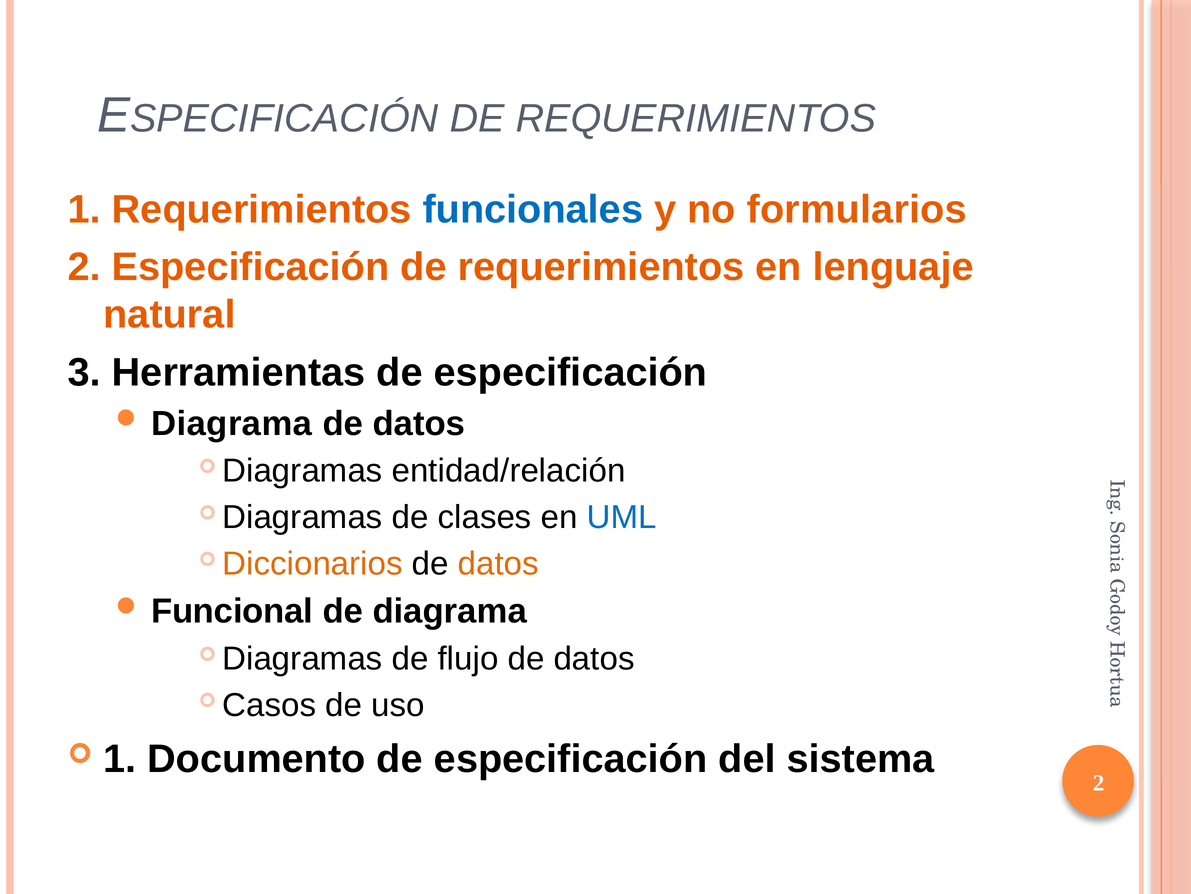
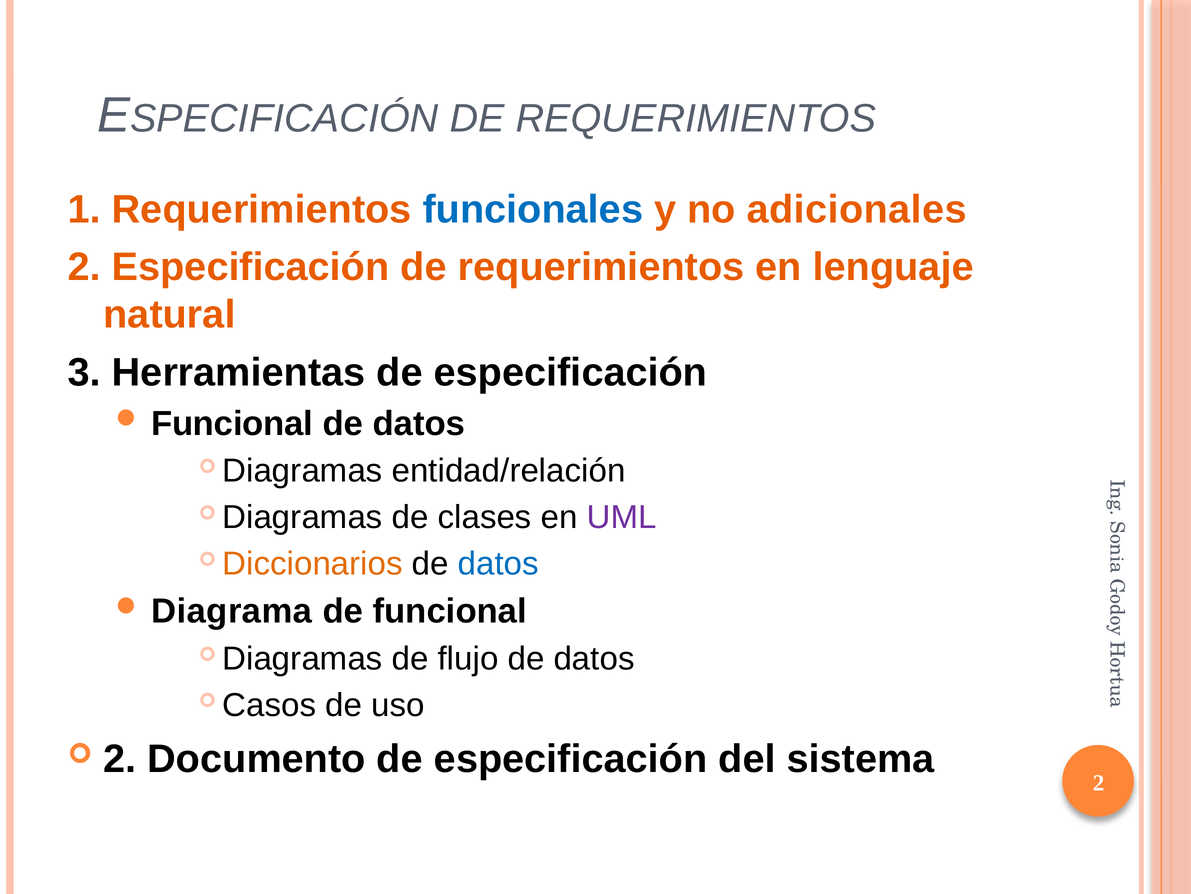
formularios: formularios -> adicionales
Diagrama at (232, 423): Diagrama -> Funcional
UML colour: blue -> purple
datos at (498, 563) colour: orange -> blue
Funcional: Funcional -> Diagrama
de diagrama: diagrama -> funcional
1 at (120, 759): 1 -> 2
